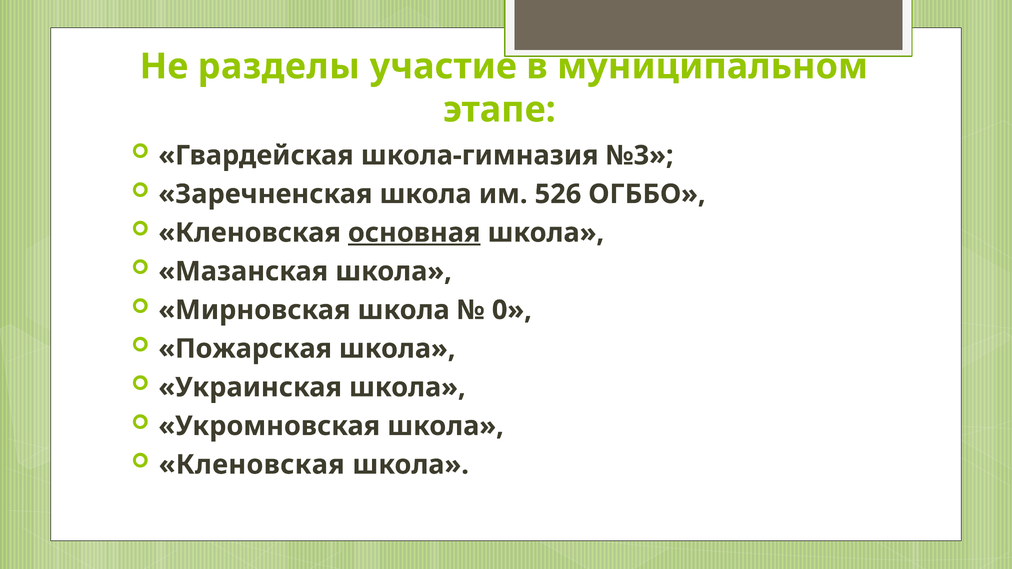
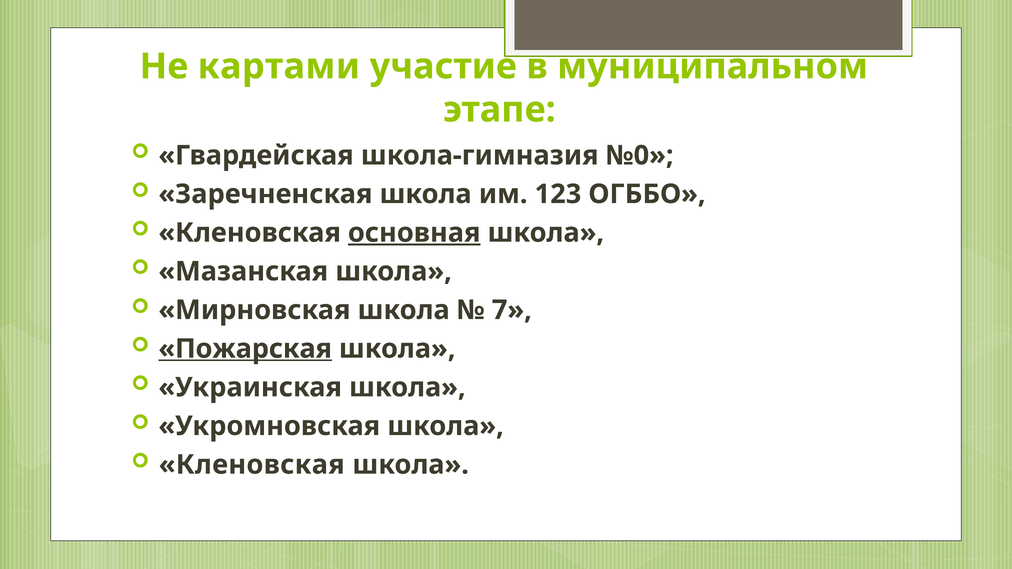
разделы: разделы -> картами
№3: №3 -> №0
526: 526 -> 123
0: 0 -> 7
Пожарская underline: none -> present
